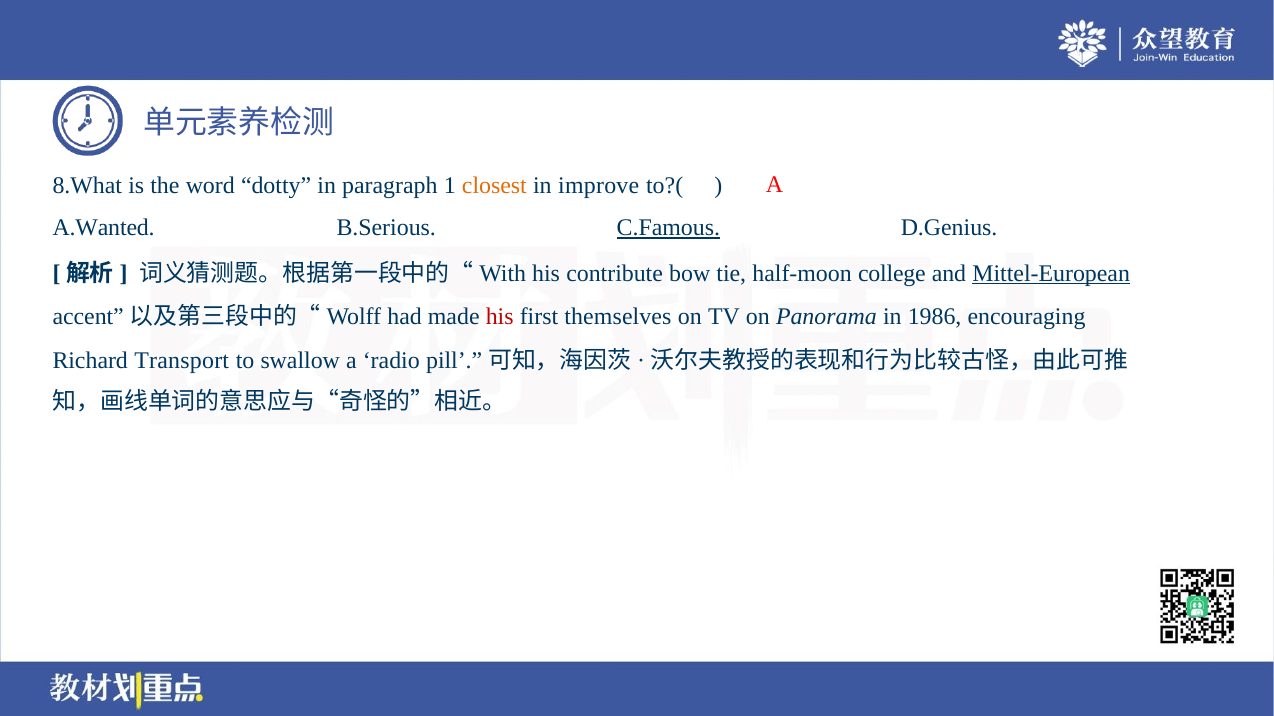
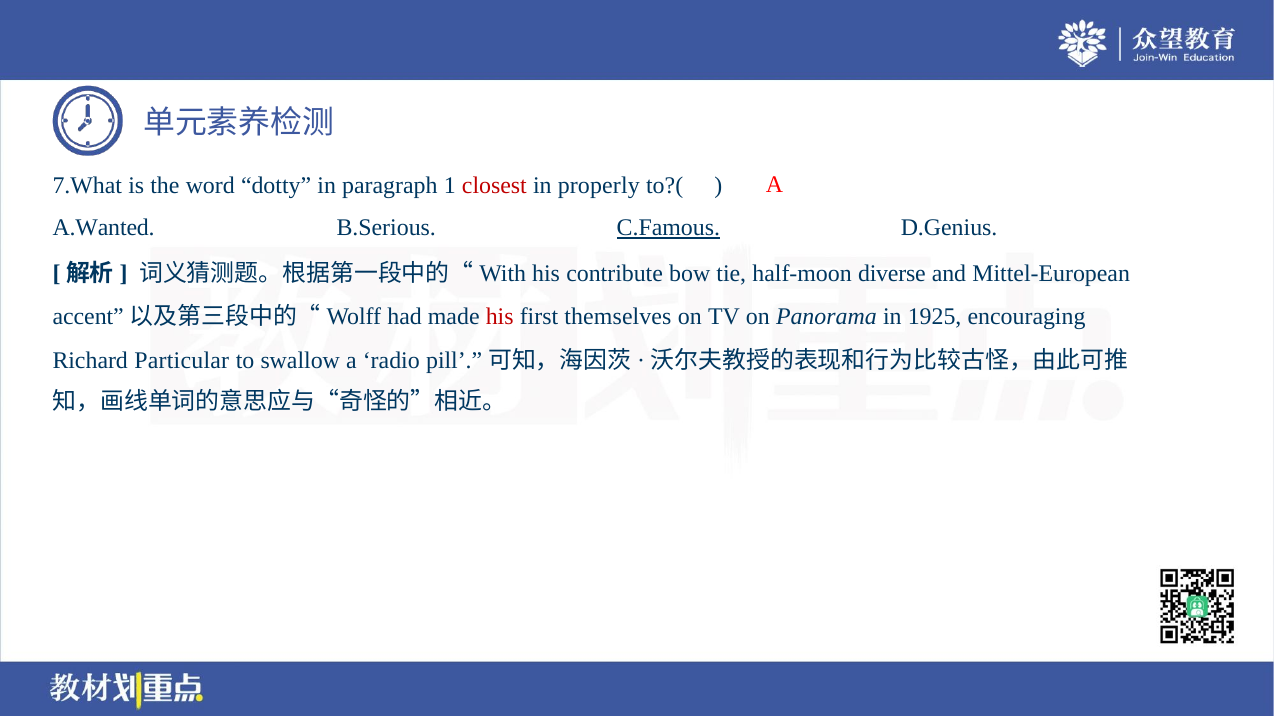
8.What: 8.What -> 7.What
closest colour: orange -> red
improve: improve -> properly
college: college -> diverse
Mittel-European underline: present -> none
1986: 1986 -> 1925
Transport: Transport -> Particular
